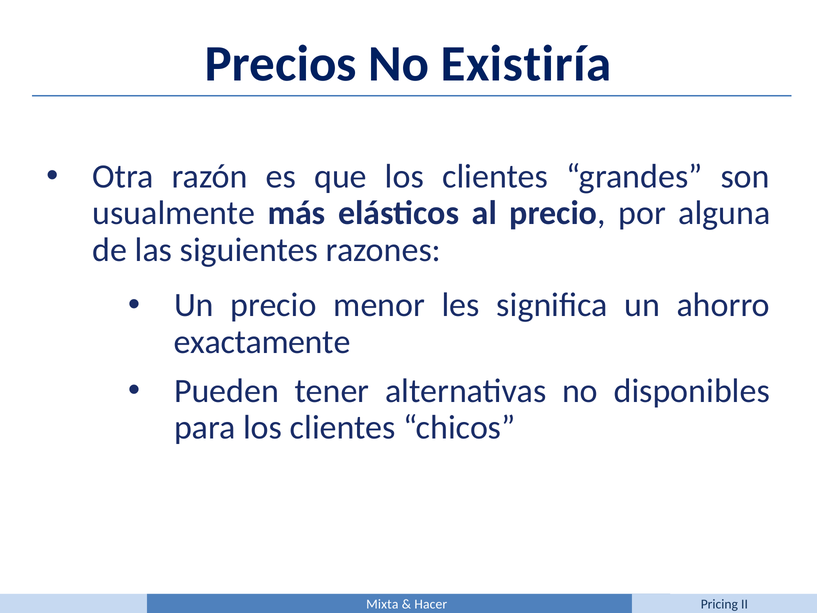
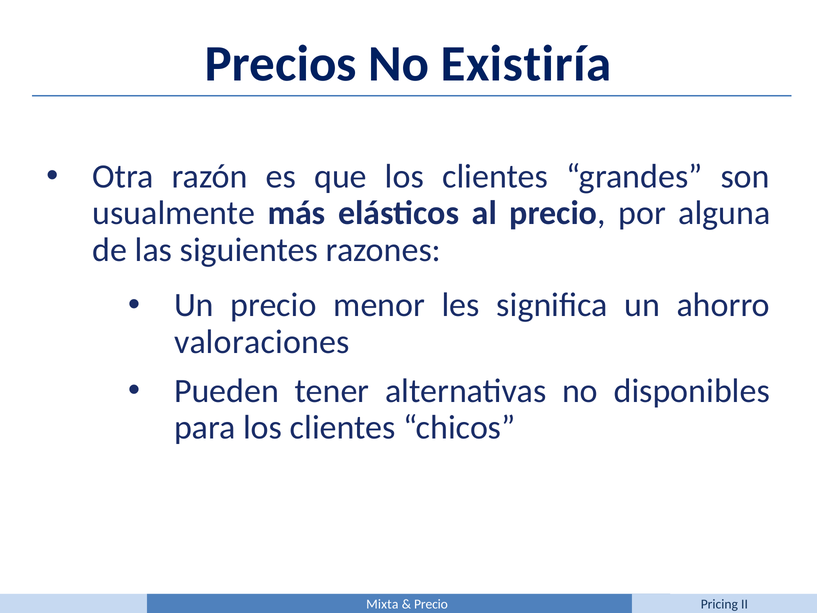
exactamente: exactamente -> valoraciones
Hacer at (431, 604): Hacer -> Precio
